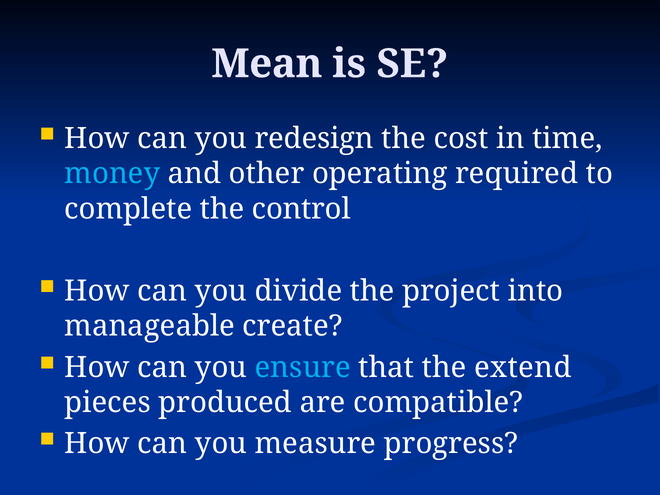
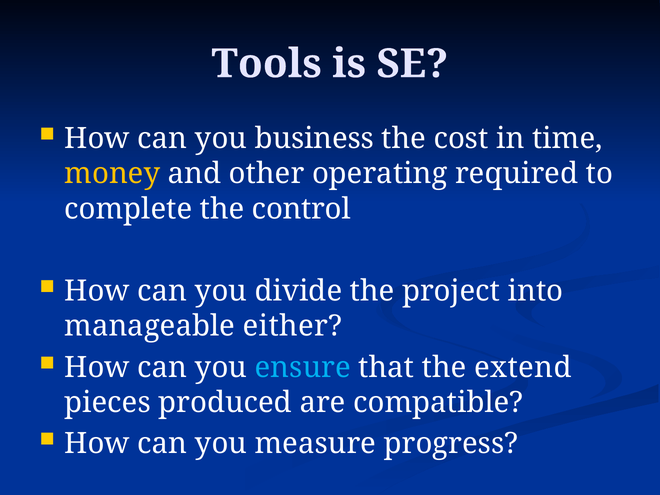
Mean: Mean -> Tools
redesign: redesign -> business
money colour: light blue -> yellow
create: create -> either
